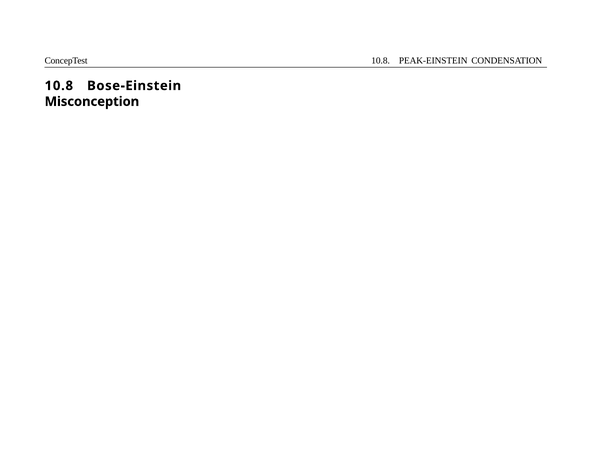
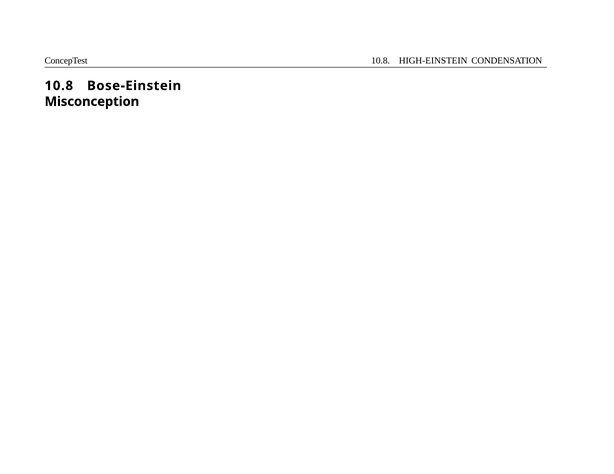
PEAK-EINSTEIN: PEAK-EINSTEIN -> HIGH-EINSTEIN
